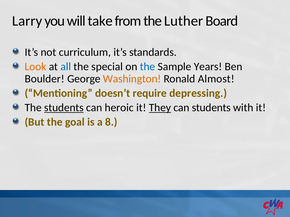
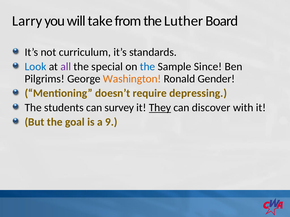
Look colour: orange -> blue
all colour: blue -> purple
Years: Years -> Since
Boulder: Boulder -> Pilgrims
Almost: Almost -> Gender
students at (64, 108) underline: present -> none
heroic: heroic -> survey
can students: students -> discover
8: 8 -> 9
